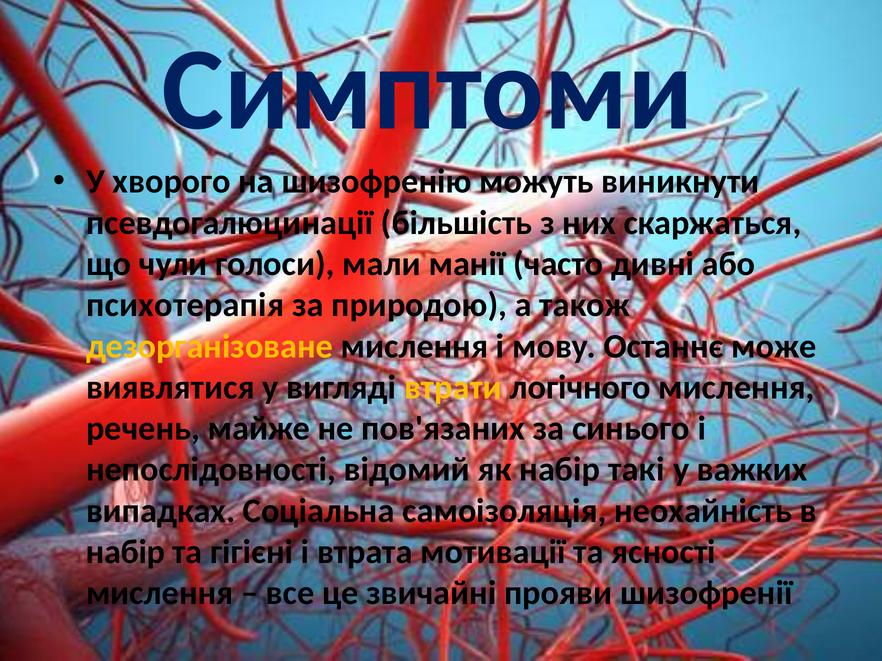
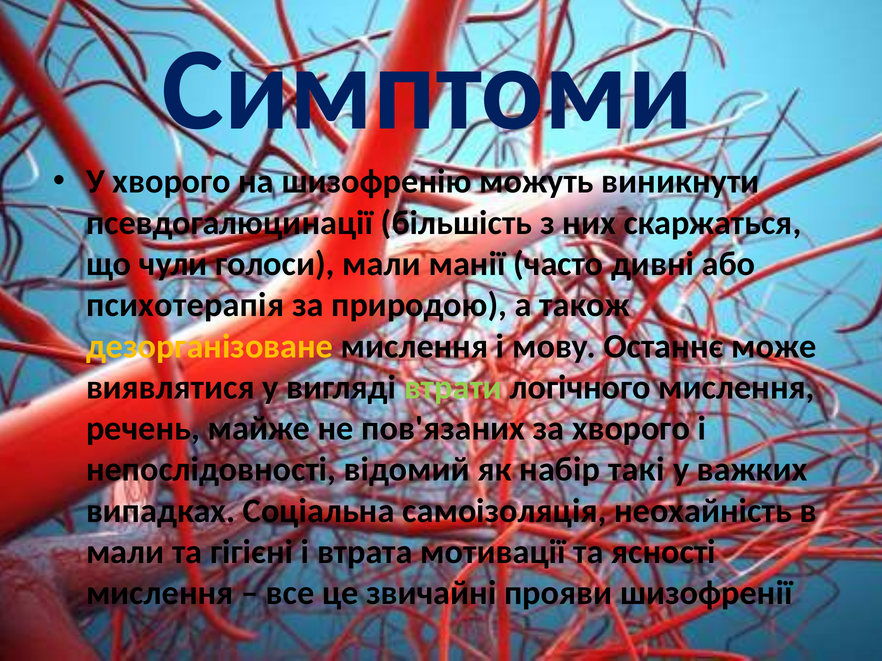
втрати colour: yellow -> light green
за синього: синього -> хворого
набір at (125, 552): набір -> мали
